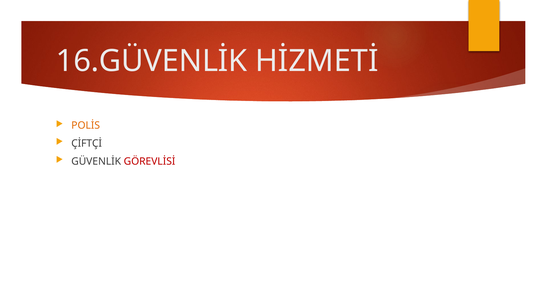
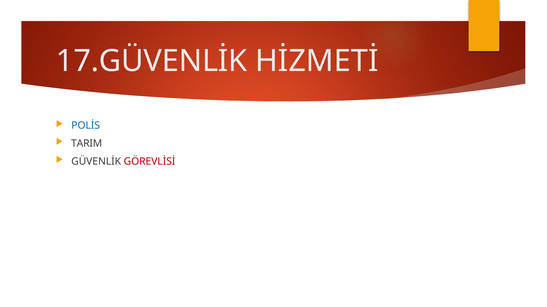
16.GÜVENLİK: 16.GÜVENLİK -> 17.GÜVENLİK
POLİS colour: orange -> blue
ÇİFTÇİ: ÇİFTÇİ -> TARIM
